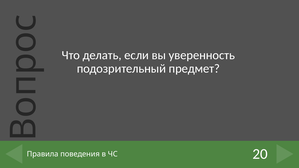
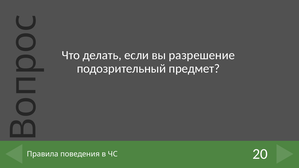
уверенность: уверенность -> разрешение
